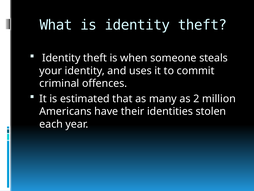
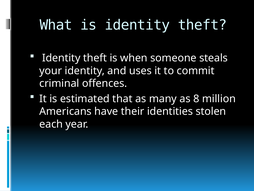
2: 2 -> 8
